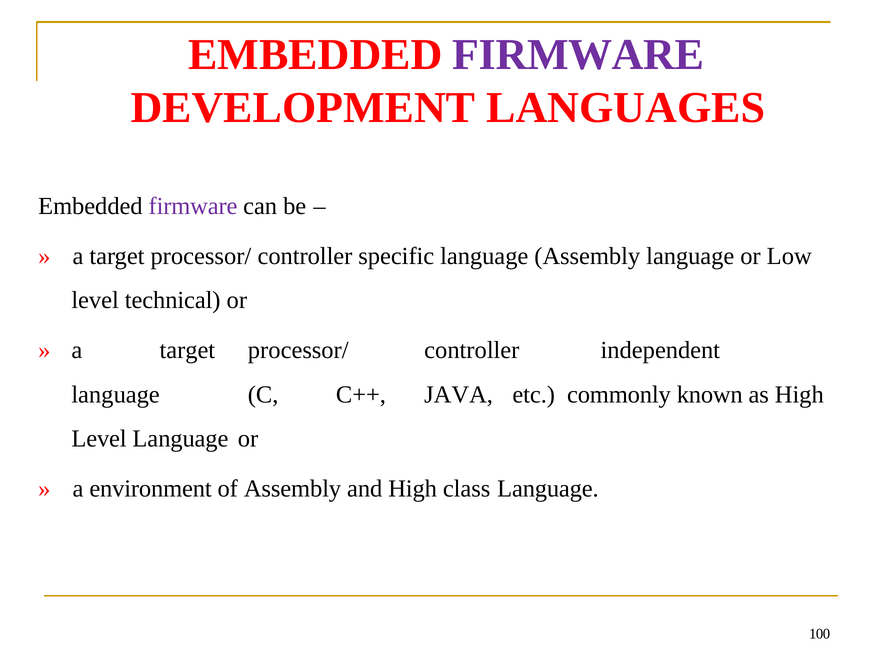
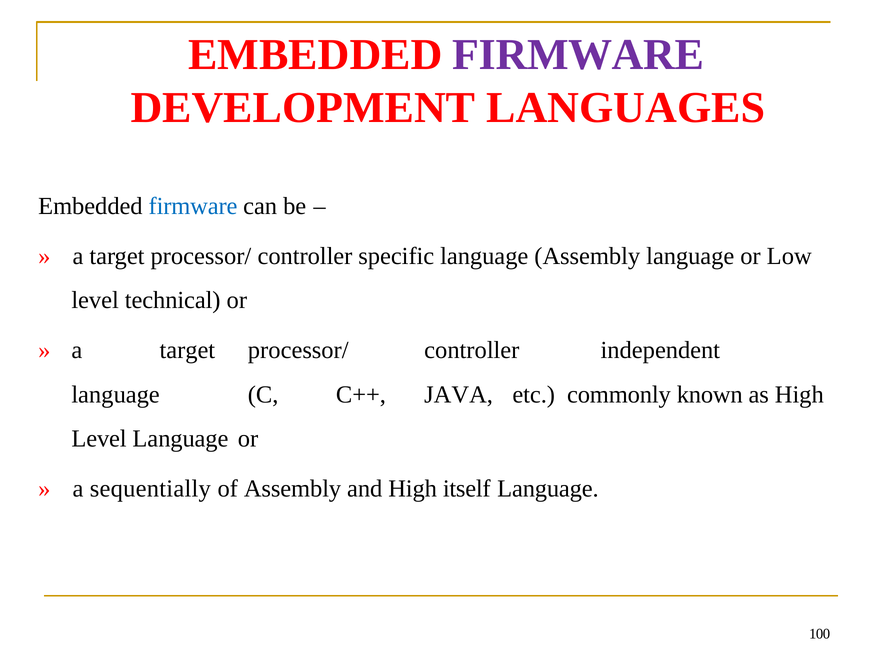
firmware at (193, 206) colour: purple -> blue
environment: environment -> sequentially
class: class -> itself
